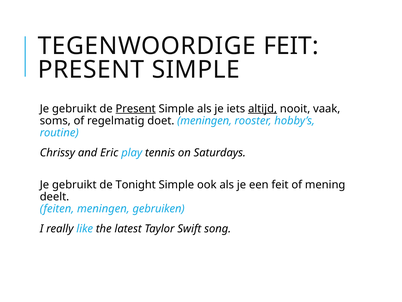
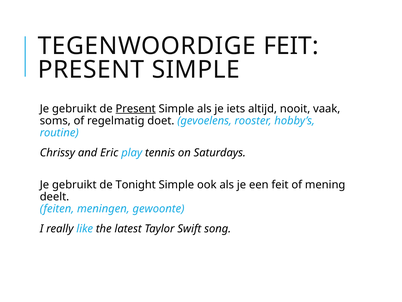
altijd underline: present -> none
doet meningen: meningen -> gevoelens
gebruiken: gebruiken -> gewoonte
